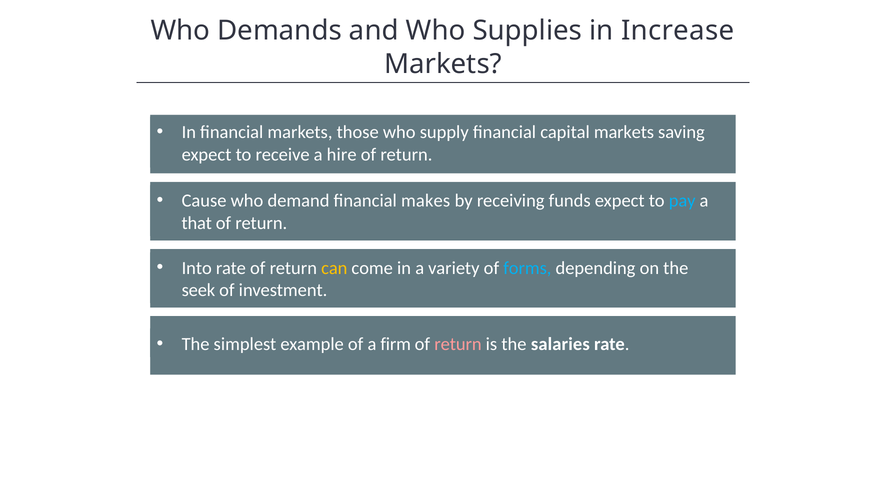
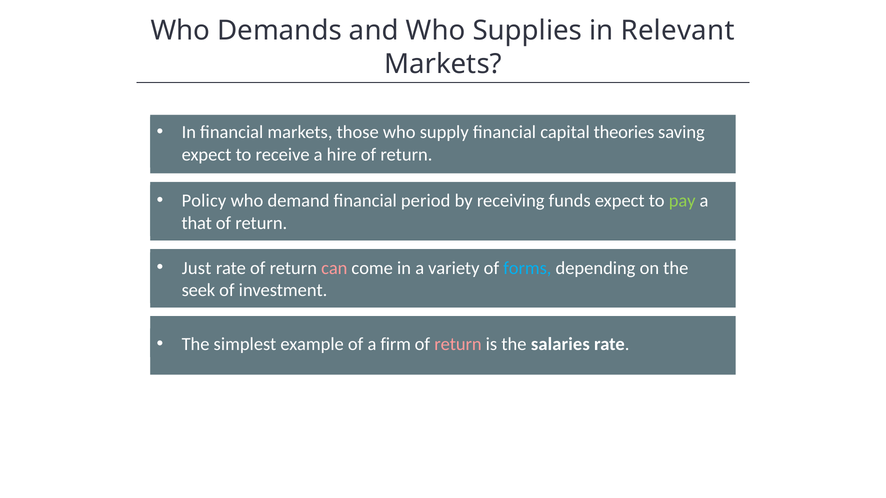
Increase: Increase -> Relevant
capital markets: markets -> theories
Cause: Cause -> Policy
makes: makes -> period
pay colour: light blue -> light green
Into: Into -> Just
can colour: yellow -> pink
